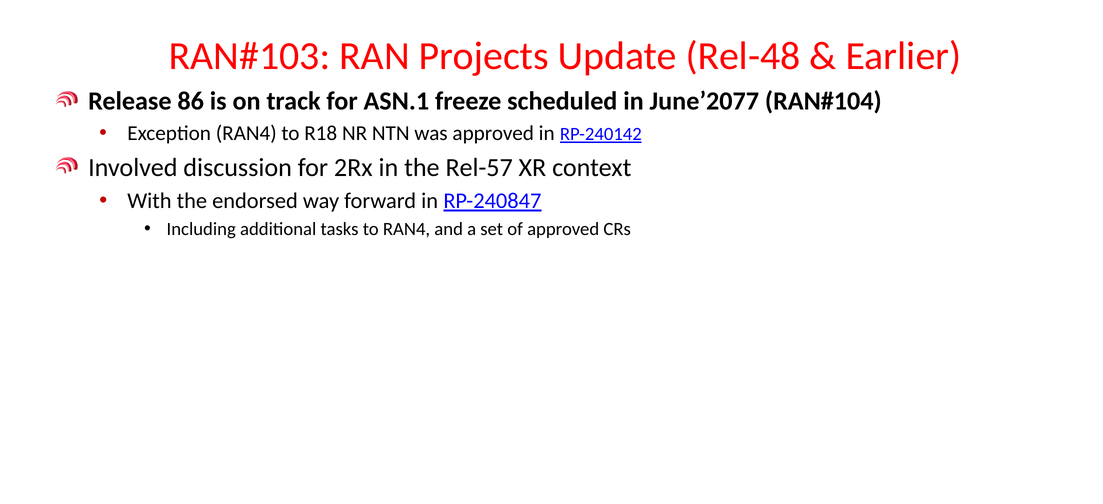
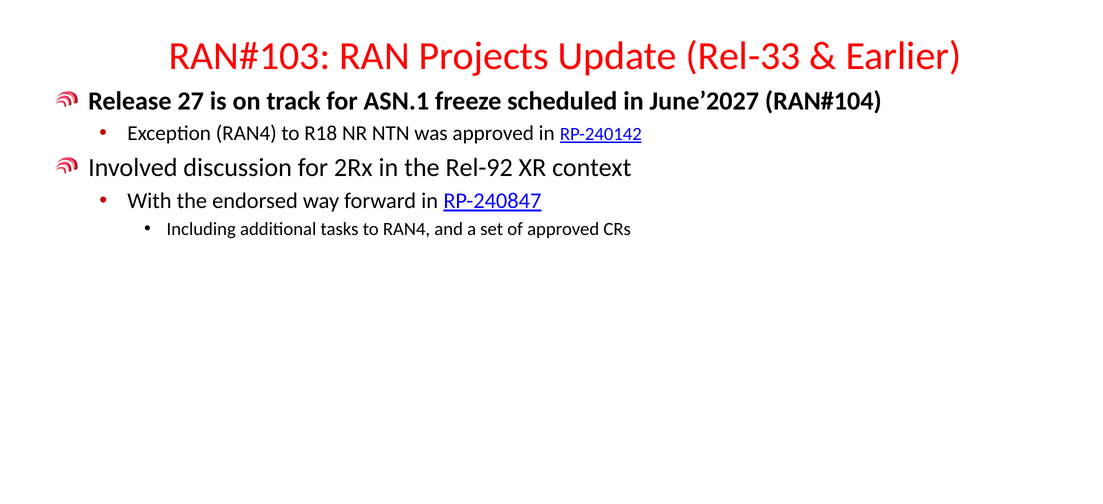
Rel-48: Rel-48 -> Rel-33
86: 86 -> 27
June’2077: June’2077 -> June’2027
Rel-57: Rel-57 -> Rel-92
